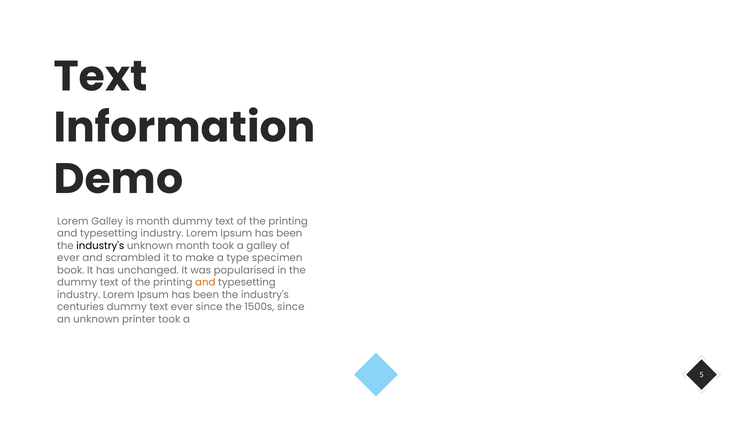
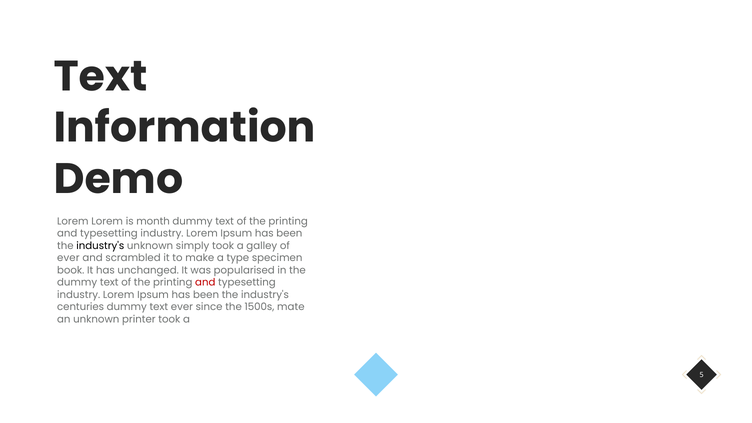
Lorem Galley: Galley -> Lorem
unknown month: month -> simply
and at (205, 282) colour: orange -> red
1500s since: since -> mate
